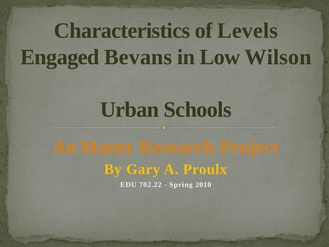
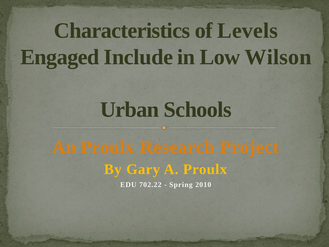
Bevans: Bevans -> Include
An Matter: Matter -> Proulx
